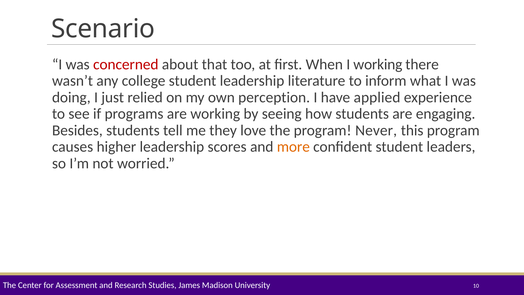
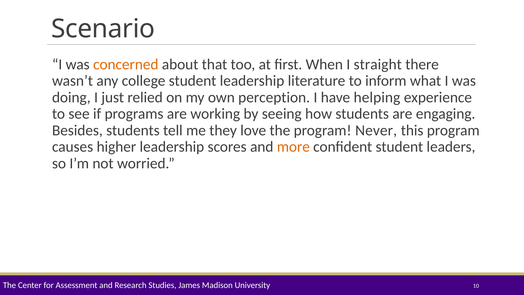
concerned colour: red -> orange
I working: working -> straight
applied: applied -> helping
